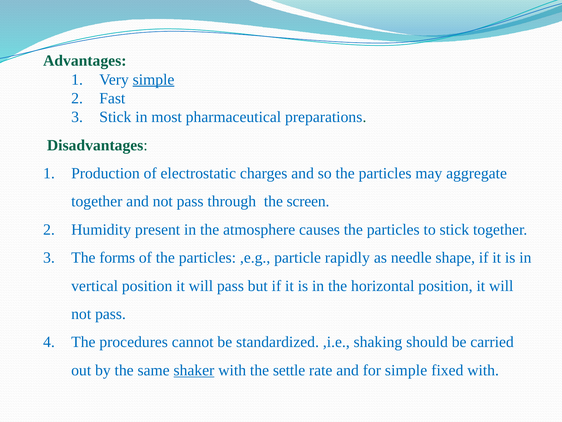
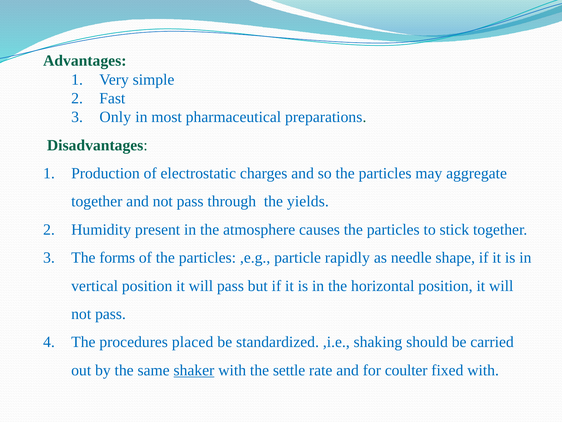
simple at (154, 79) underline: present -> none
Stick at (115, 117): Stick -> Only
screen: screen -> yields
cannot: cannot -> placed
for simple: simple -> coulter
